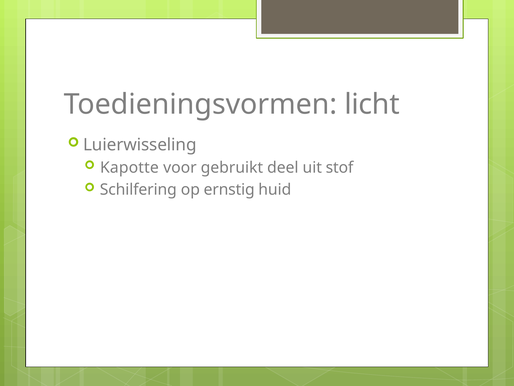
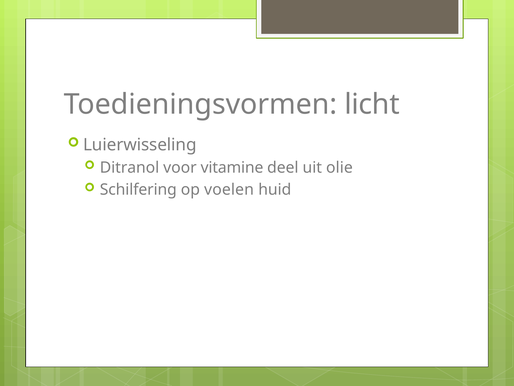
Kapotte: Kapotte -> Ditranol
gebruikt: gebruikt -> vitamine
stof: stof -> olie
ernstig: ernstig -> voelen
